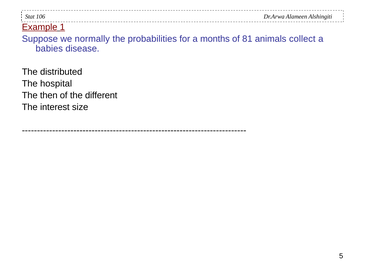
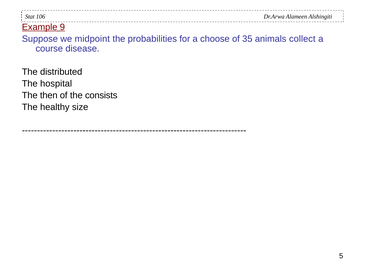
1: 1 -> 9
normally: normally -> midpoint
months: months -> choose
81: 81 -> 35
babies: babies -> course
different: different -> consists
interest: interest -> healthy
